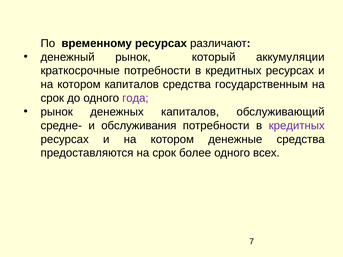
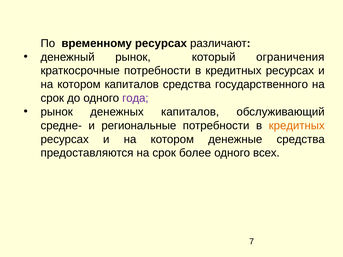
аккумуляции: аккумуляции -> ограничения
государственным: государственным -> государственного
обслуживания: обслуживания -> региональные
кредитных at (297, 126) colour: purple -> orange
